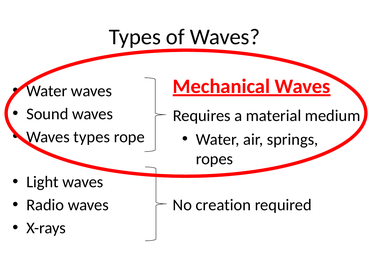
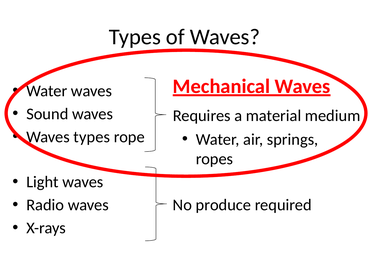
creation: creation -> produce
